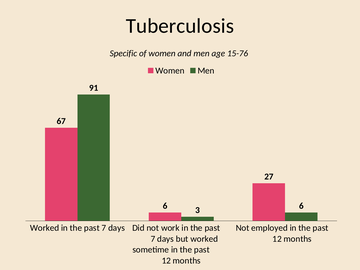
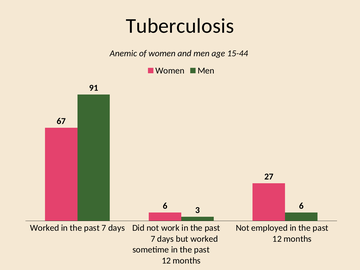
Specific: Specific -> Anemic
15-76: 15-76 -> 15-44
